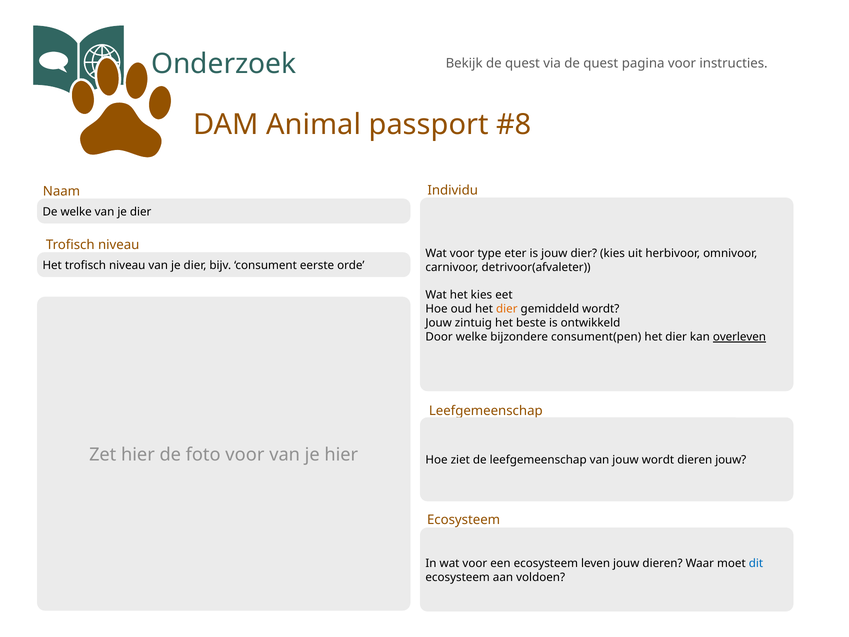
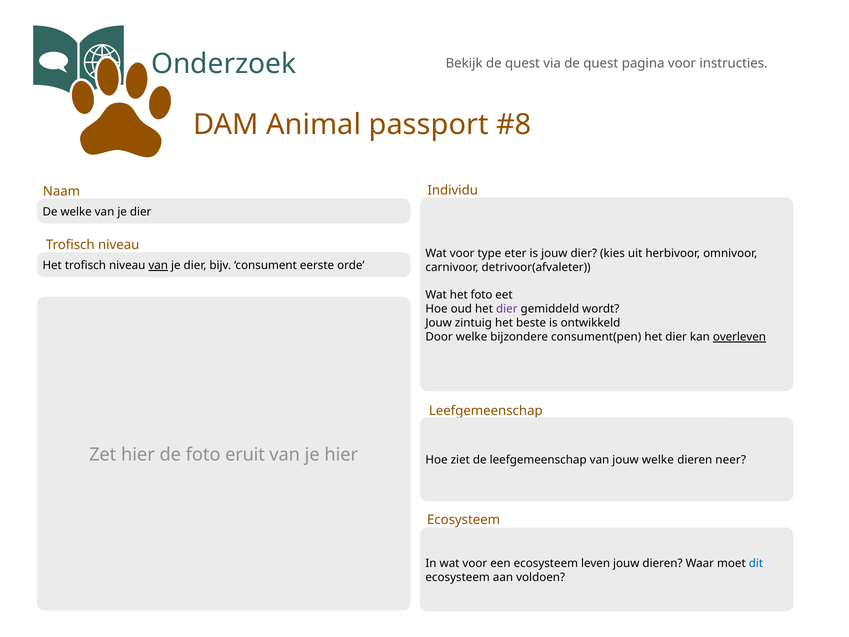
van at (158, 265) underline: none -> present
het kies: kies -> foto
dier at (507, 309) colour: orange -> purple
foto voor: voor -> eruit
jouw wordt: wordt -> welke
dieren jouw: jouw -> neer
